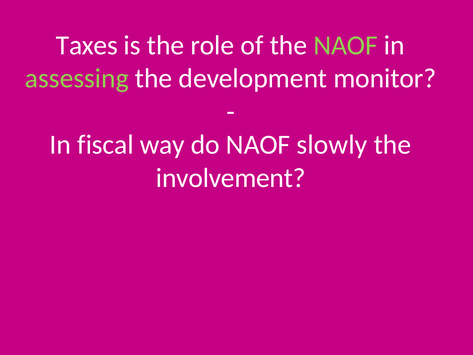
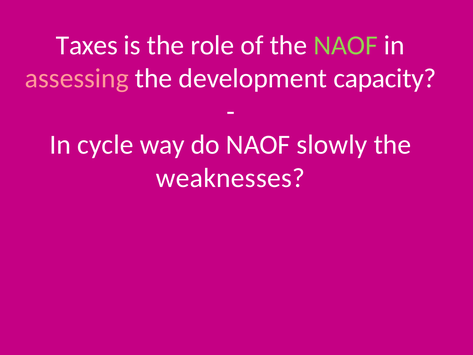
assessing colour: light green -> pink
monitor: monitor -> capacity
fiscal: fiscal -> cycle
involvement: involvement -> weaknesses
